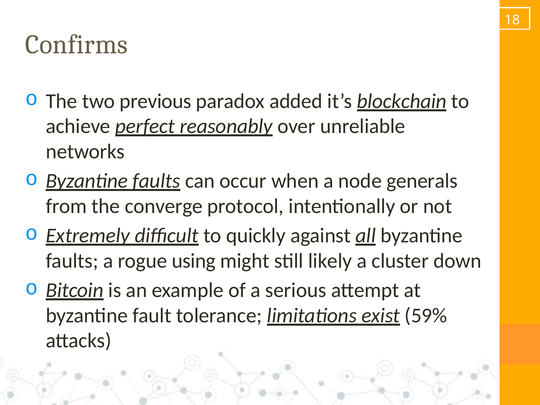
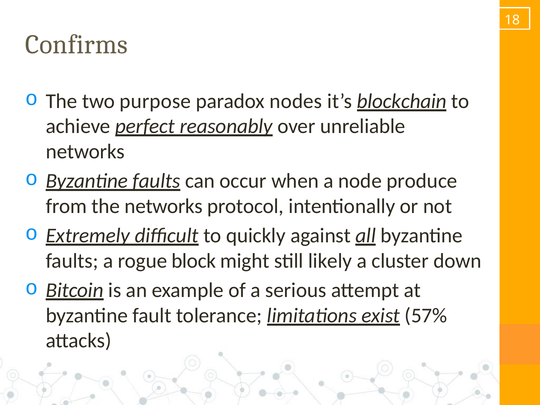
previous: previous -> purpose
added: added -> nodes
generals: generals -> produce
the converge: converge -> networks
using: using -> block
59%: 59% -> 57%
